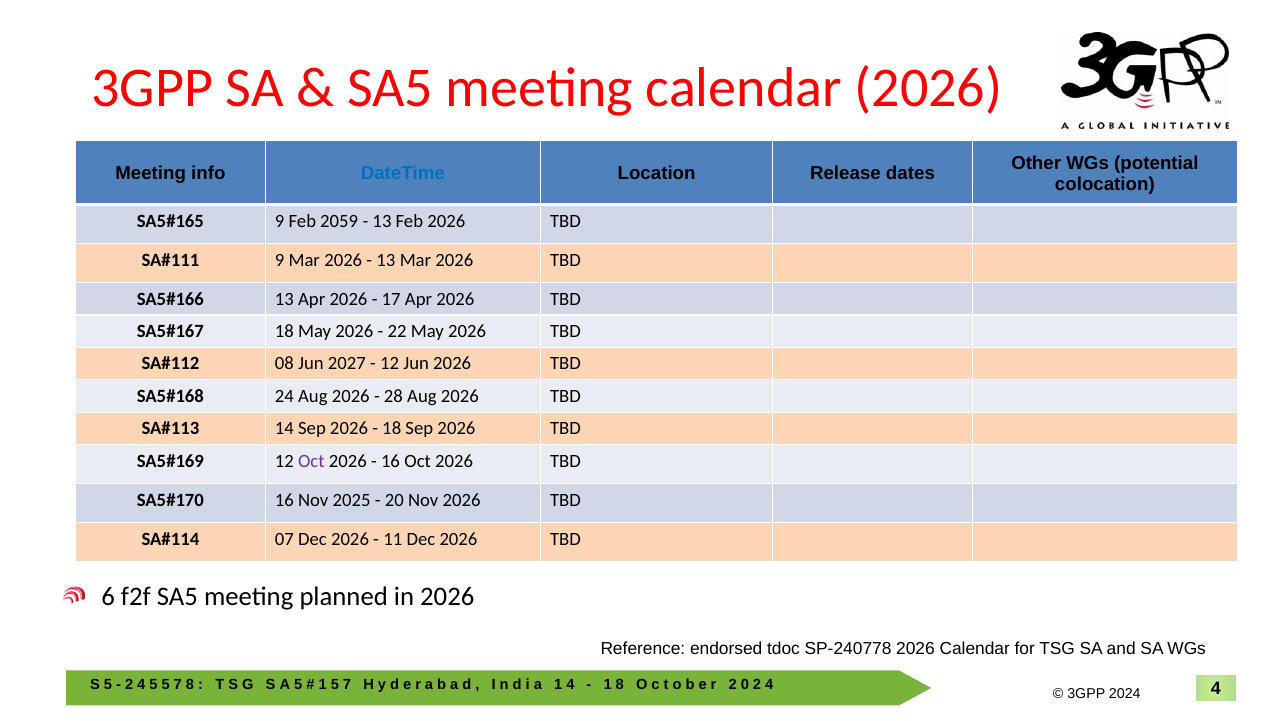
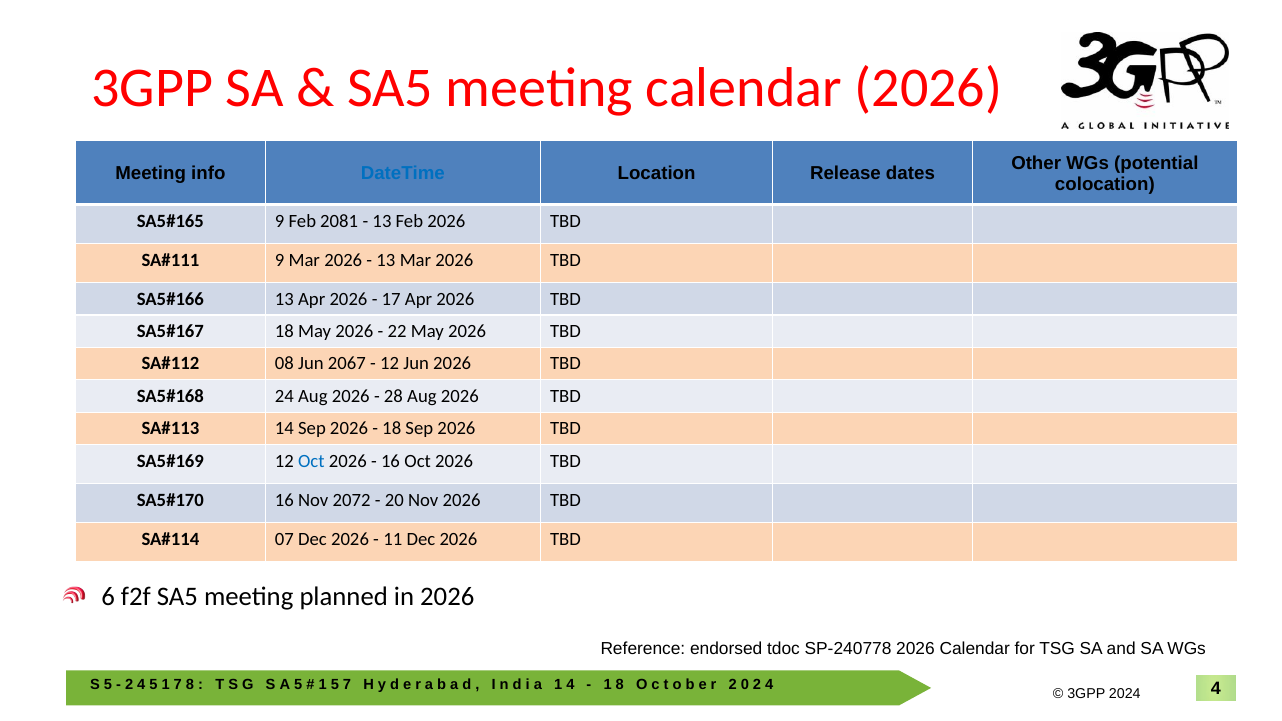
2059: 2059 -> 2081
2027: 2027 -> 2067
Oct at (311, 461) colour: purple -> blue
2025: 2025 -> 2072
5 at (166, 685): 5 -> 1
